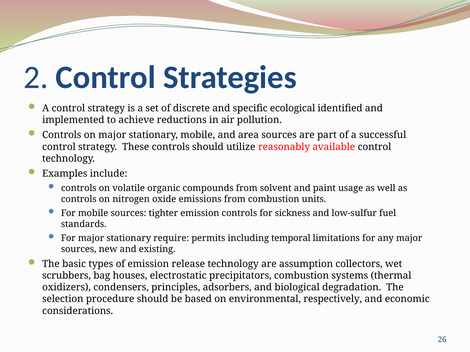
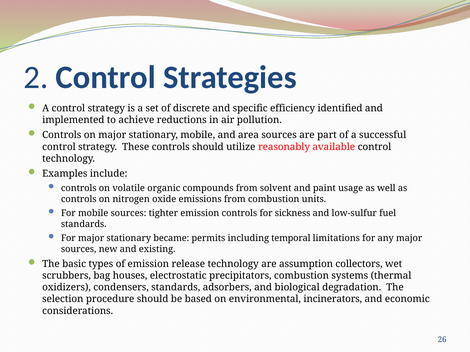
ecological: ecological -> efficiency
require: require -> became
condensers principles: principles -> standards
respectively: respectively -> incinerators
